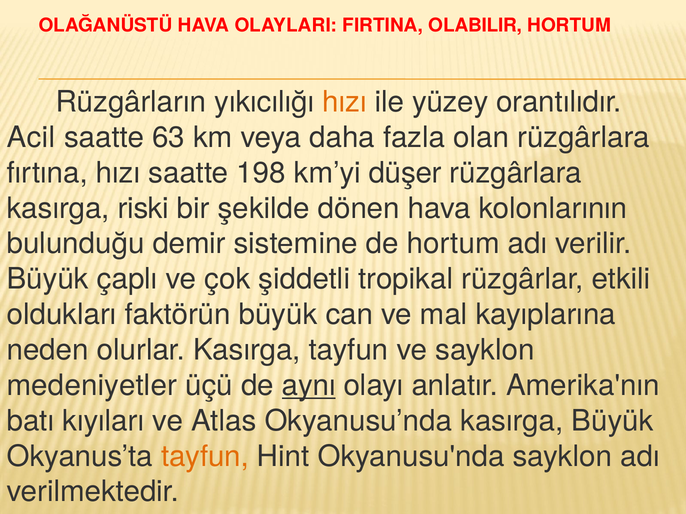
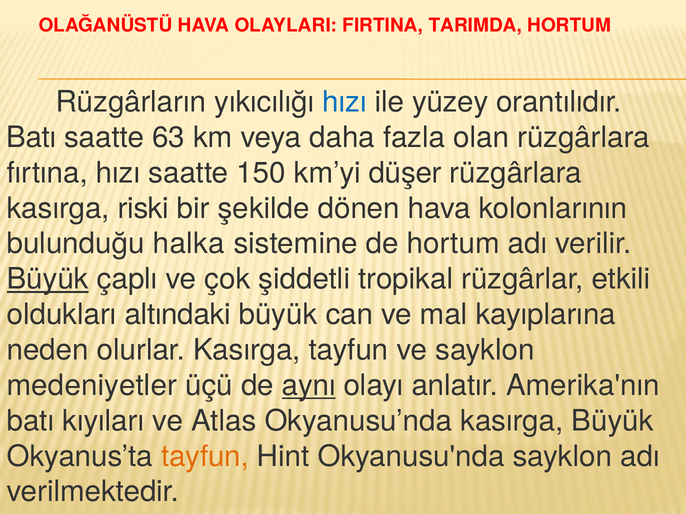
OLABILIR: OLABILIR -> TARIMDA
hızı at (344, 102) colour: orange -> blue
Acil at (31, 138): Acil -> Batı
198: 198 -> 150
demir: demir -> halka
Büyük at (48, 279) underline: none -> present
faktörün: faktörün -> altındaki
